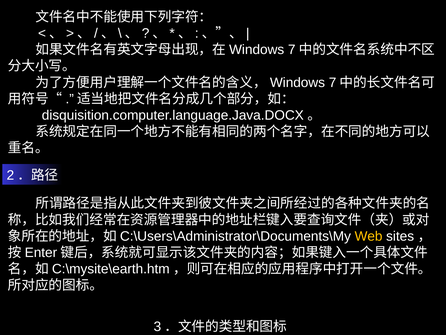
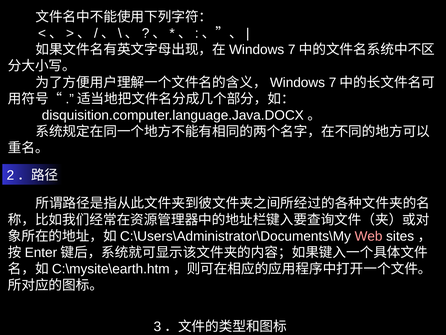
Web colour: yellow -> pink
